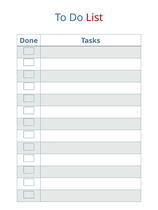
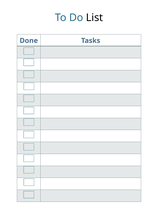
List colour: red -> black
